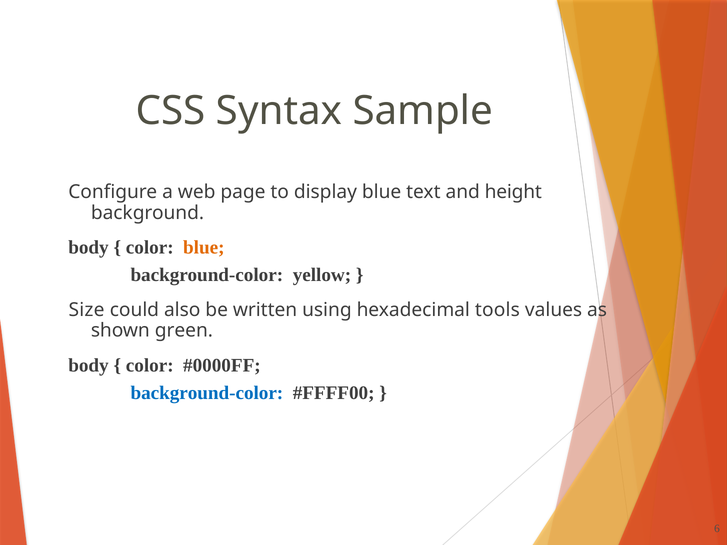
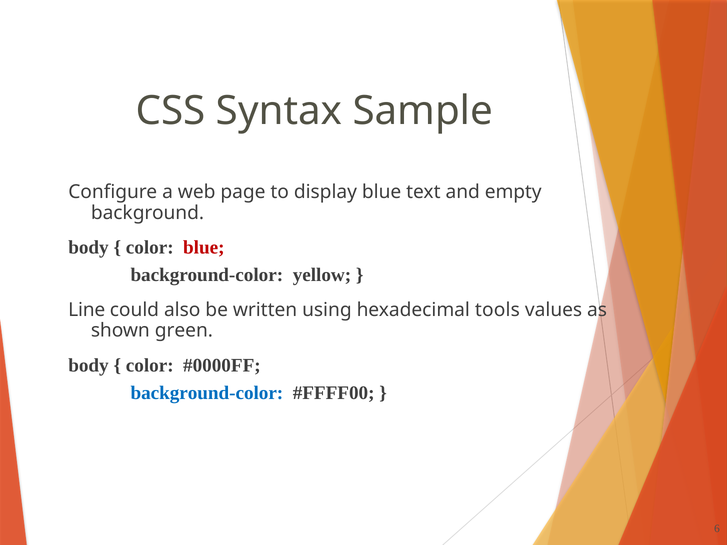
height: height -> empty
blue at (204, 248) colour: orange -> red
Size: Size -> Line
